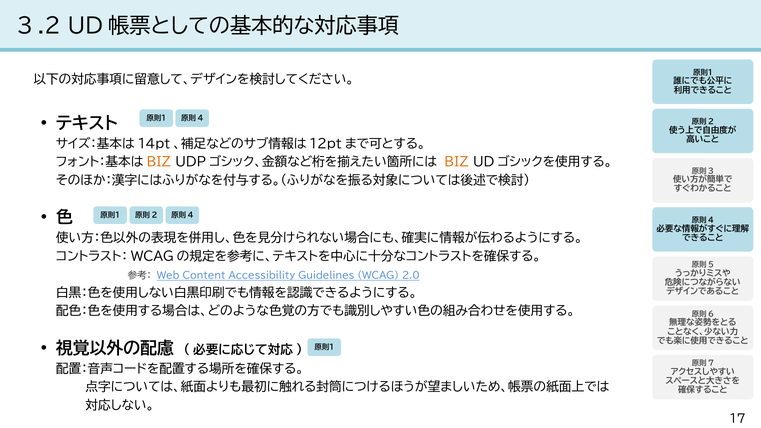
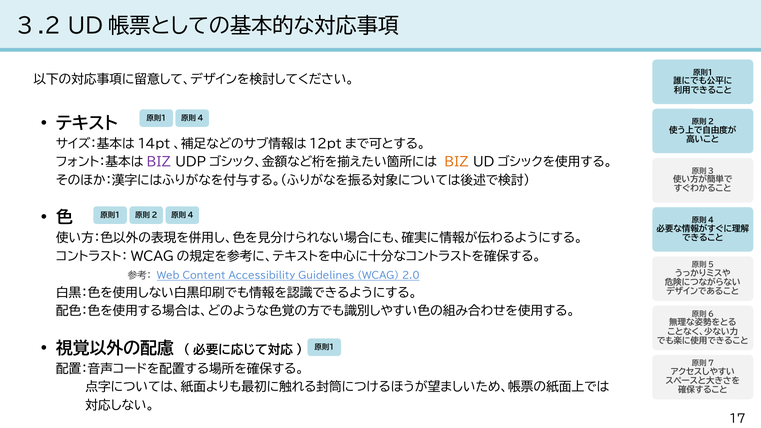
BIZ at (159, 162) colour: orange -> purple
